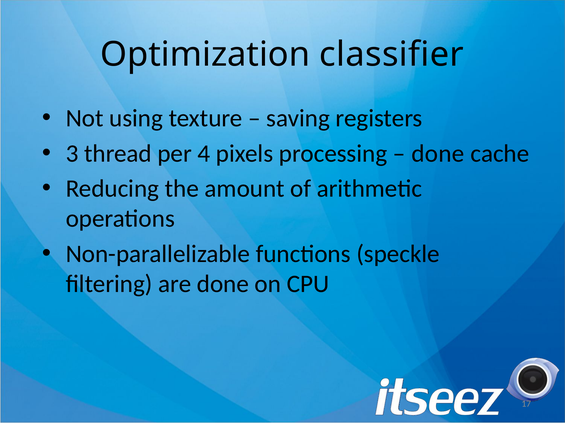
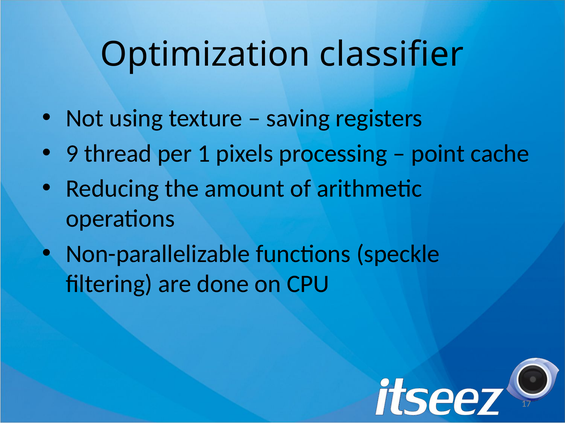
3: 3 -> 9
4: 4 -> 1
done at (438, 154): done -> point
